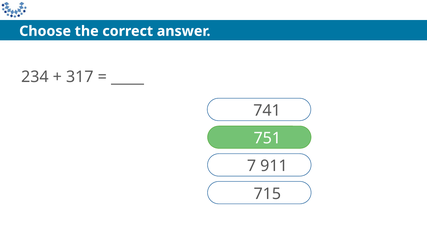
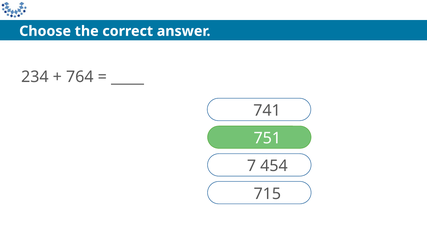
317: 317 -> 764
911: 911 -> 454
